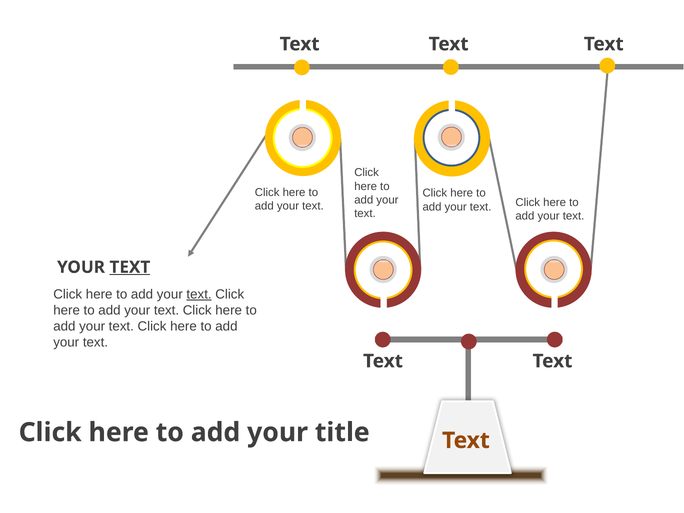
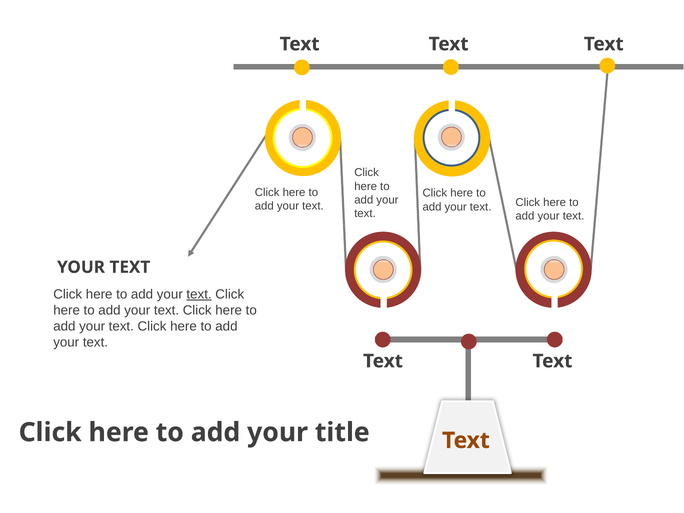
TEXT at (130, 267) underline: present -> none
